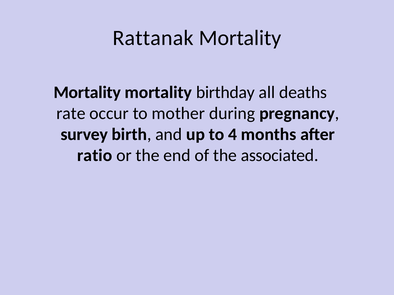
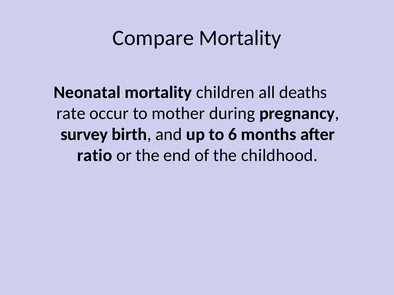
Rattanak: Rattanak -> Compare
Mortality at (87, 93): Mortality -> Neonatal
birthday: birthday -> children
4: 4 -> 6
associated: associated -> childhood
